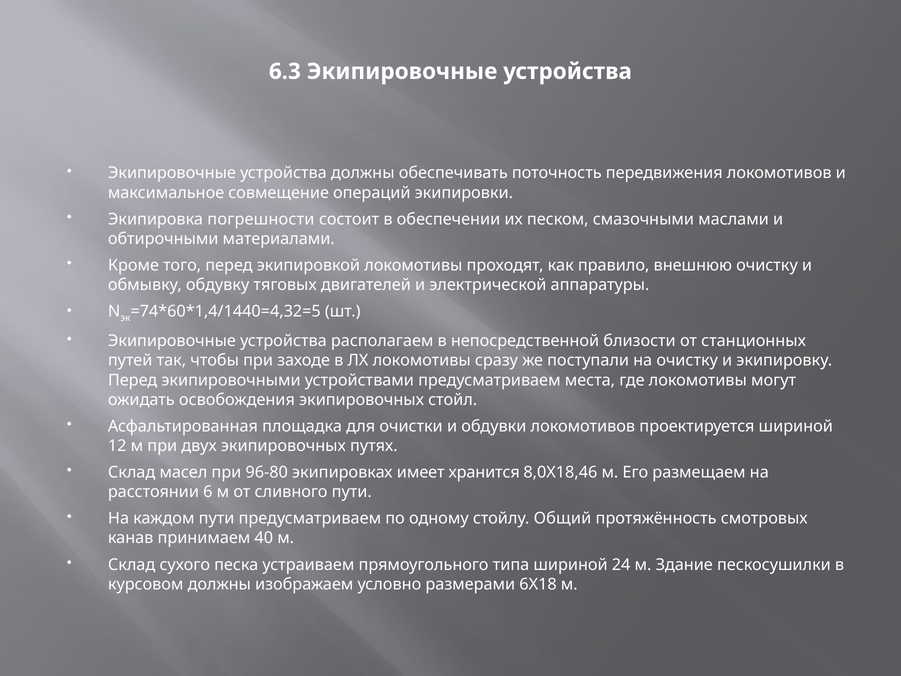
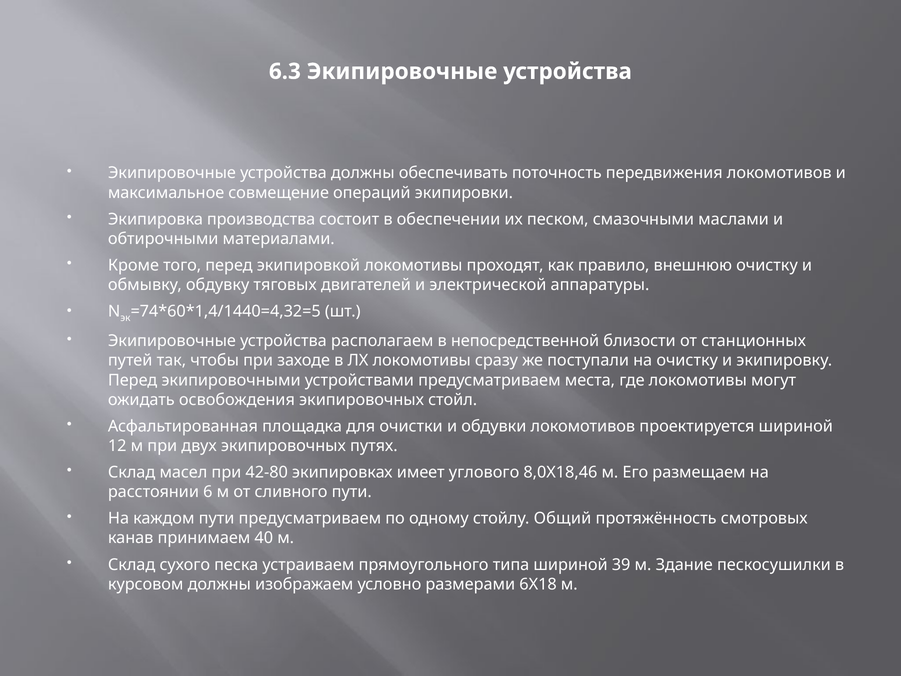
погрешности: погрешности -> производства
96-80: 96-80 -> 42-80
хранится: хранится -> углового
24: 24 -> 39
